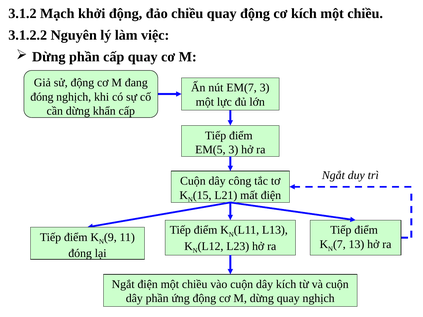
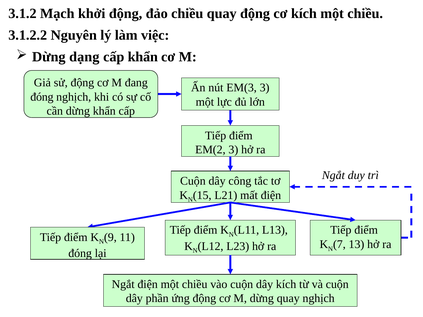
Dừng phần: phần -> dạng
cấp quay: quay -> khẩn
EM(7: EM(7 -> EM(3
EM(5: EM(5 -> EM(2
